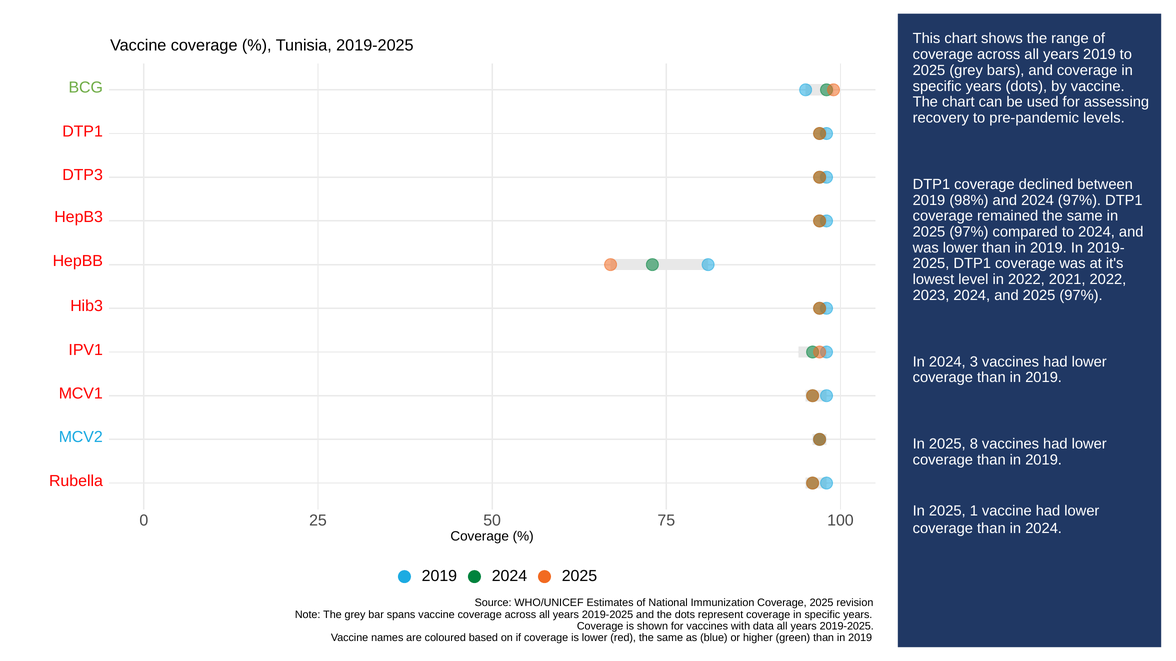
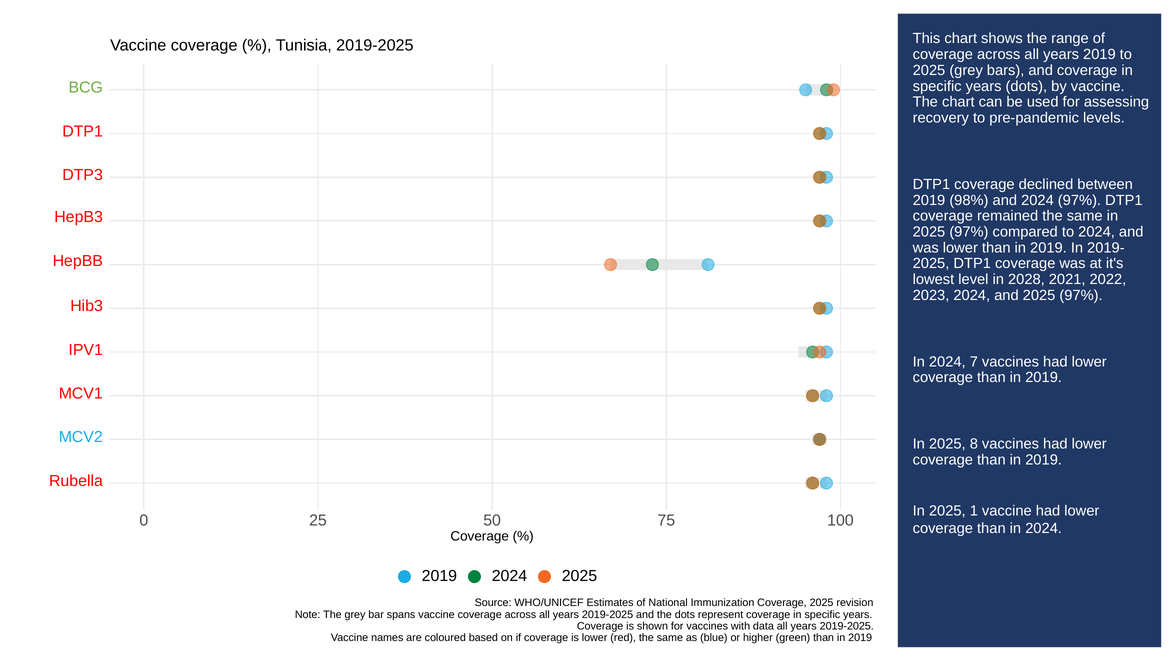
in 2022: 2022 -> 2028
3: 3 -> 7
